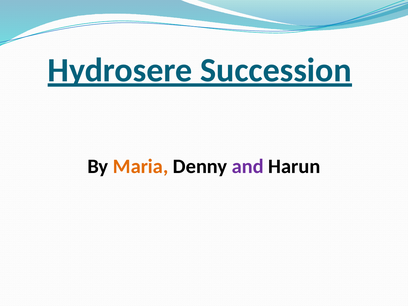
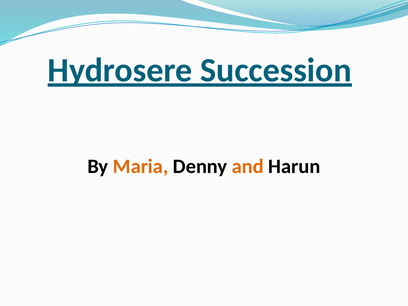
and colour: purple -> orange
